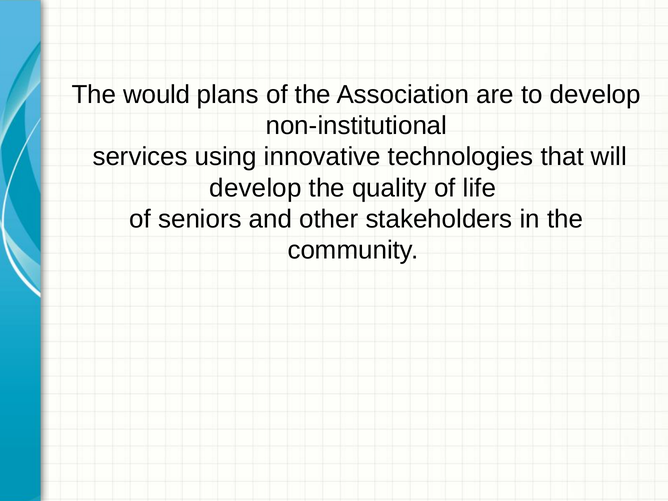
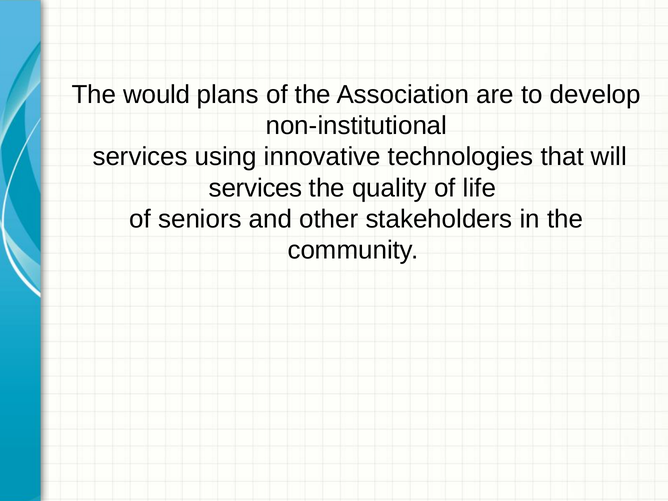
develop at (255, 188): develop -> services
